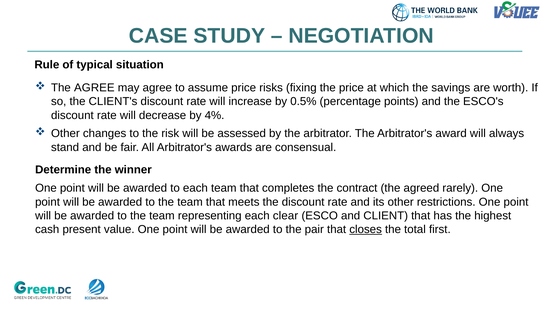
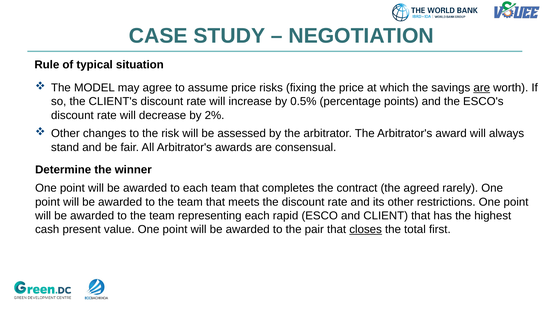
The AGREE: AGREE -> MODEL
are at (482, 88) underline: none -> present
4%: 4% -> 2%
clear: clear -> rapid
